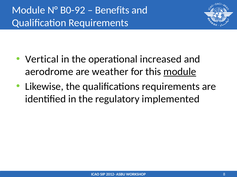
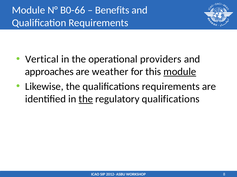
B0-92: B0-92 -> B0-66
increased: increased -> providers
aerodrome: aerodrome -> approaches
the at (86, 99) underline: none -> present
regulatory implemented: implemented -> qualifications
